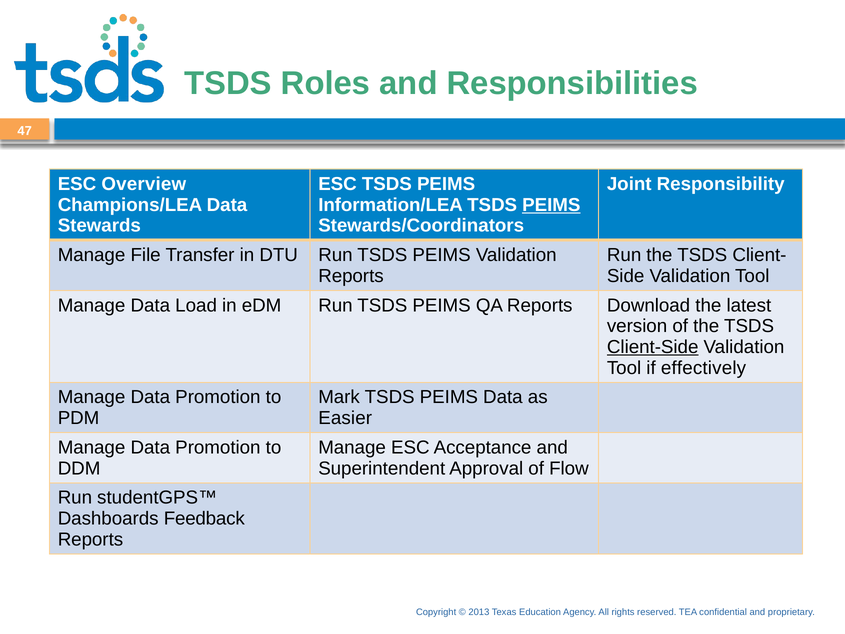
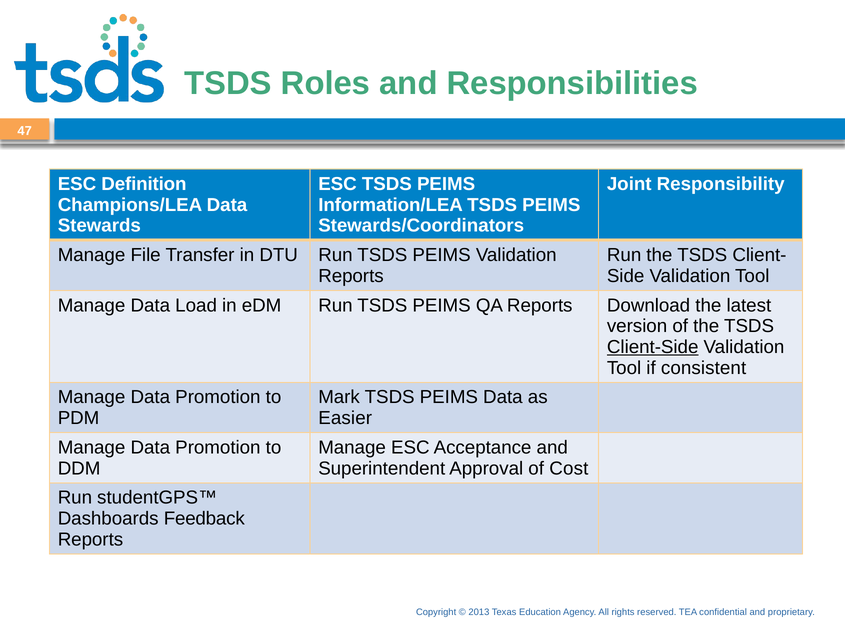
Overview: Overview -> Definition
PEIMS at (551, 205) underline: present -> none
effectively: effectively -> consistent
Flow: Flow -> Cost
